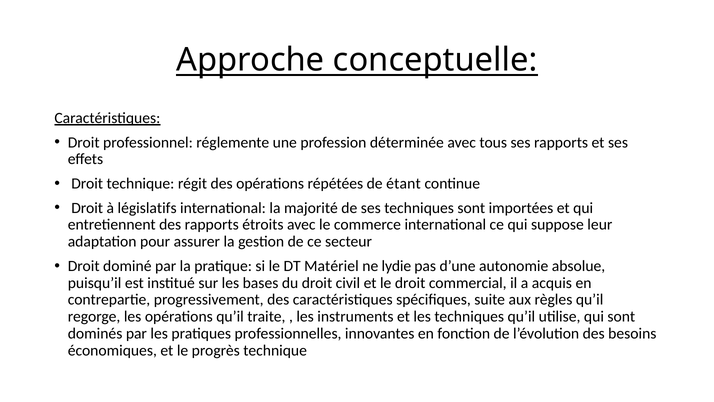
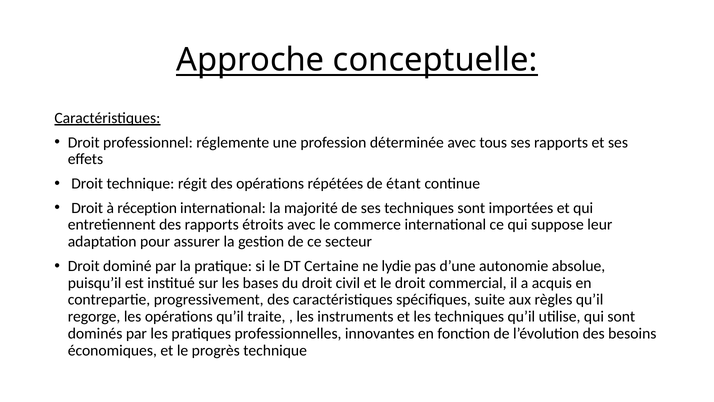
législatifs: législatifs -> réception
Matériel: Matériel -> Certaine
